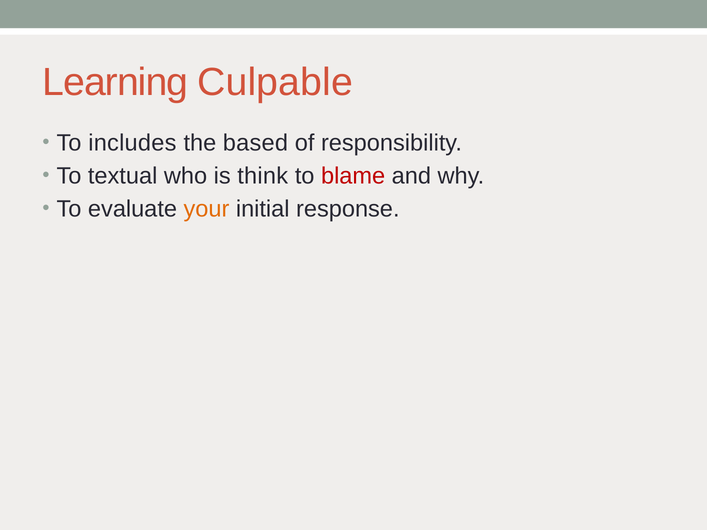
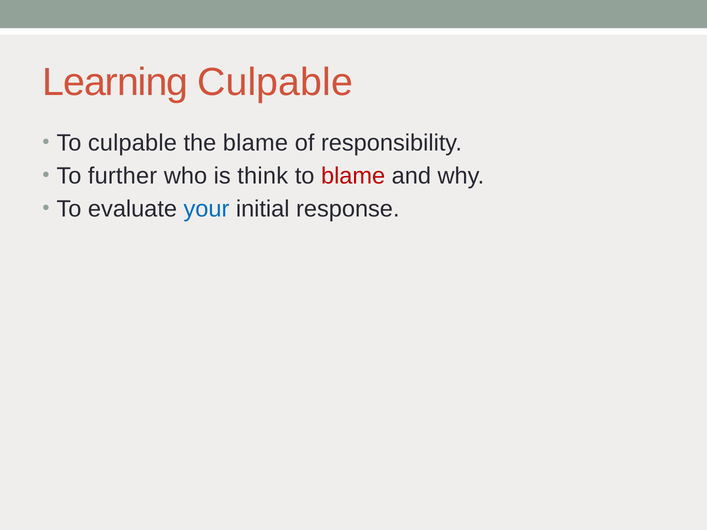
To includes: includes -> culpable
the based: based -> blame
textual: textual -> further
your colour: orange -> blue
